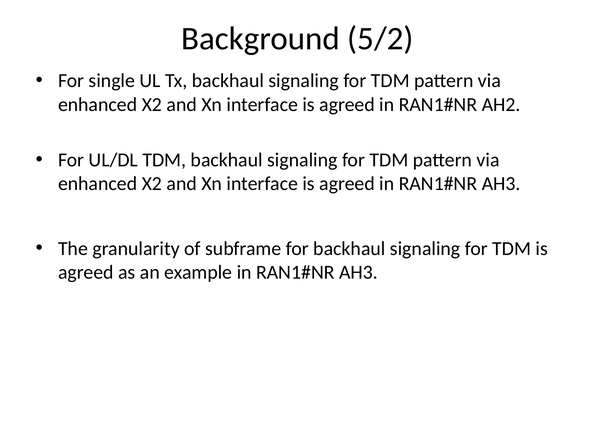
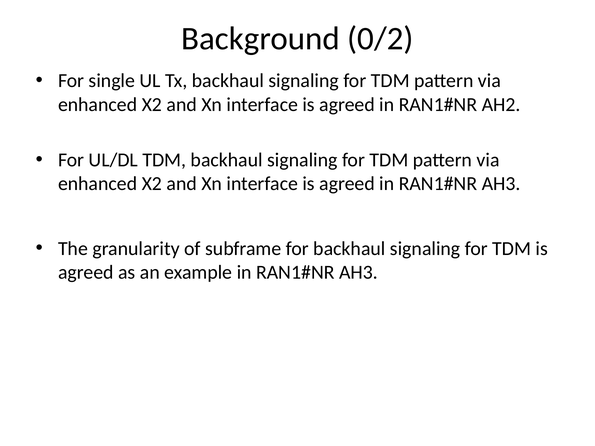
5/2: 5/2 -> 0/2
